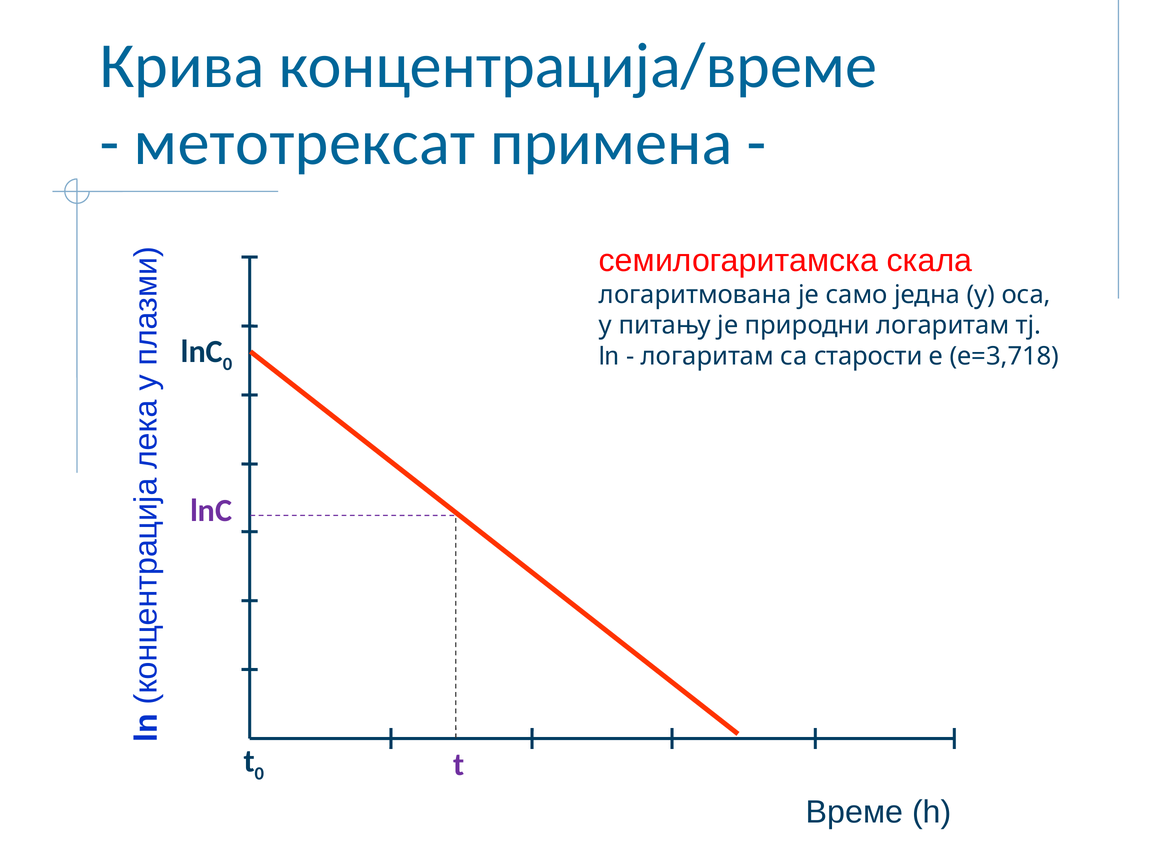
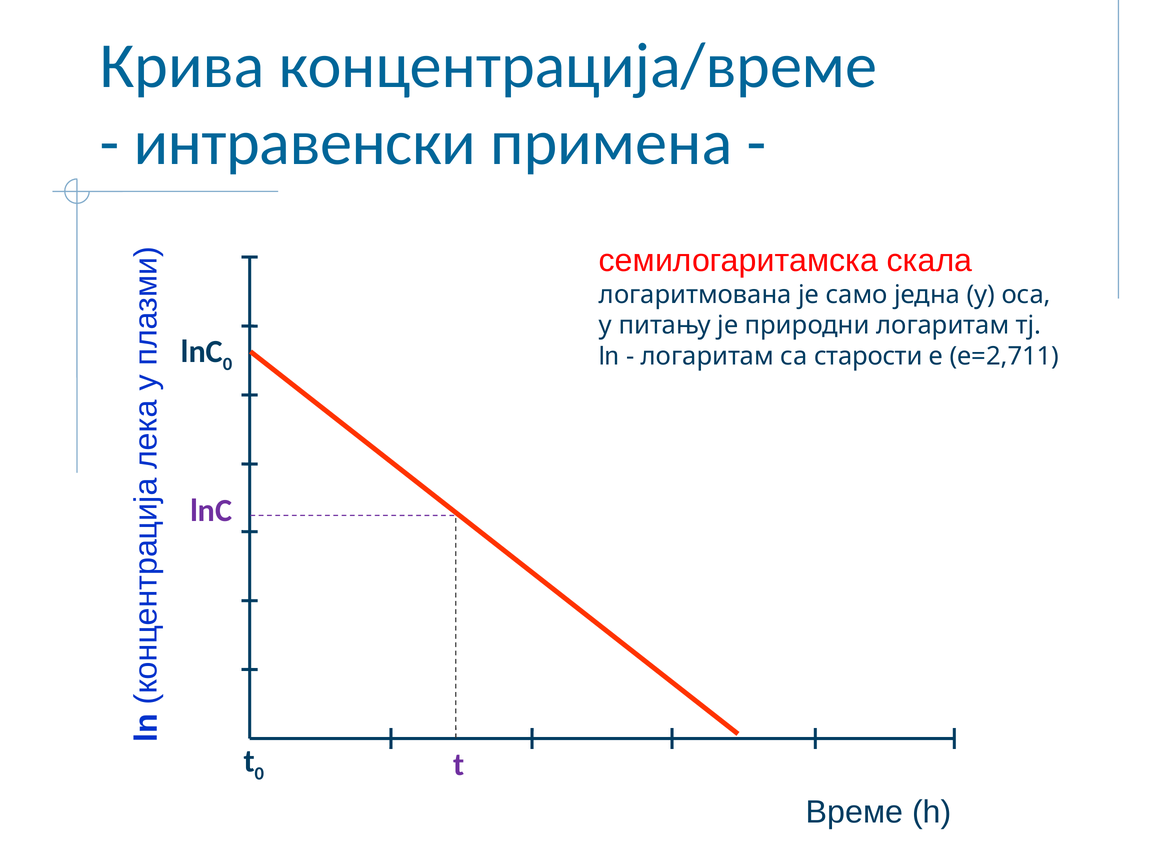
метотрексат: метотрексат -> интравенски
е=3,718: е=3,718 -> е=2,711
